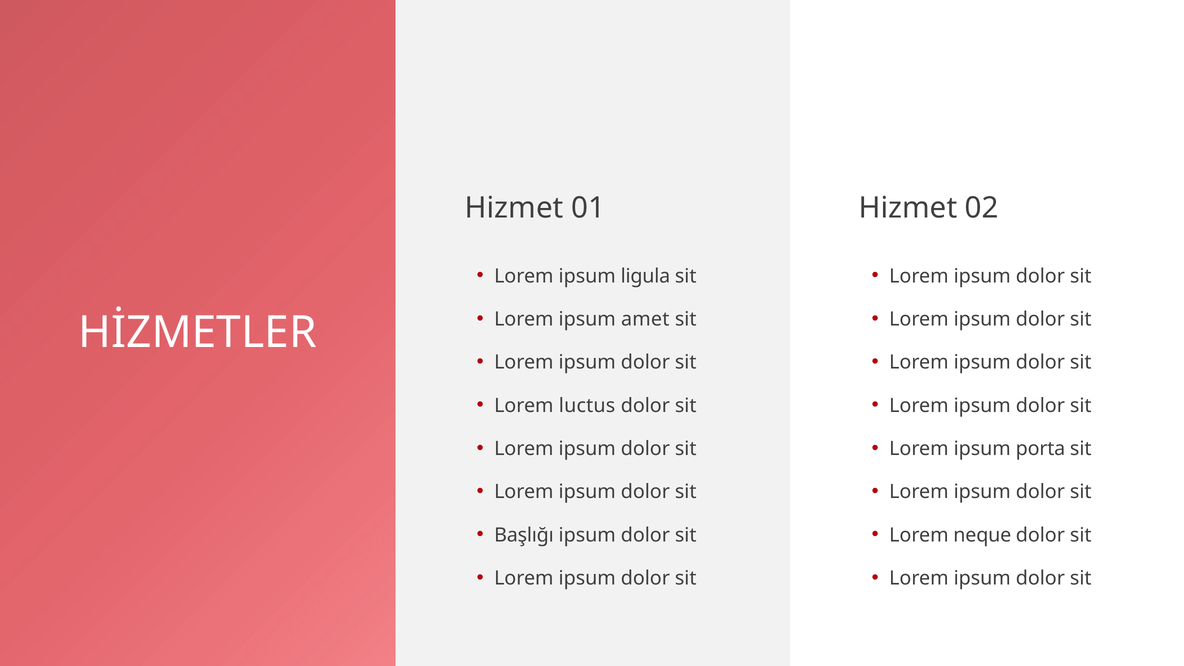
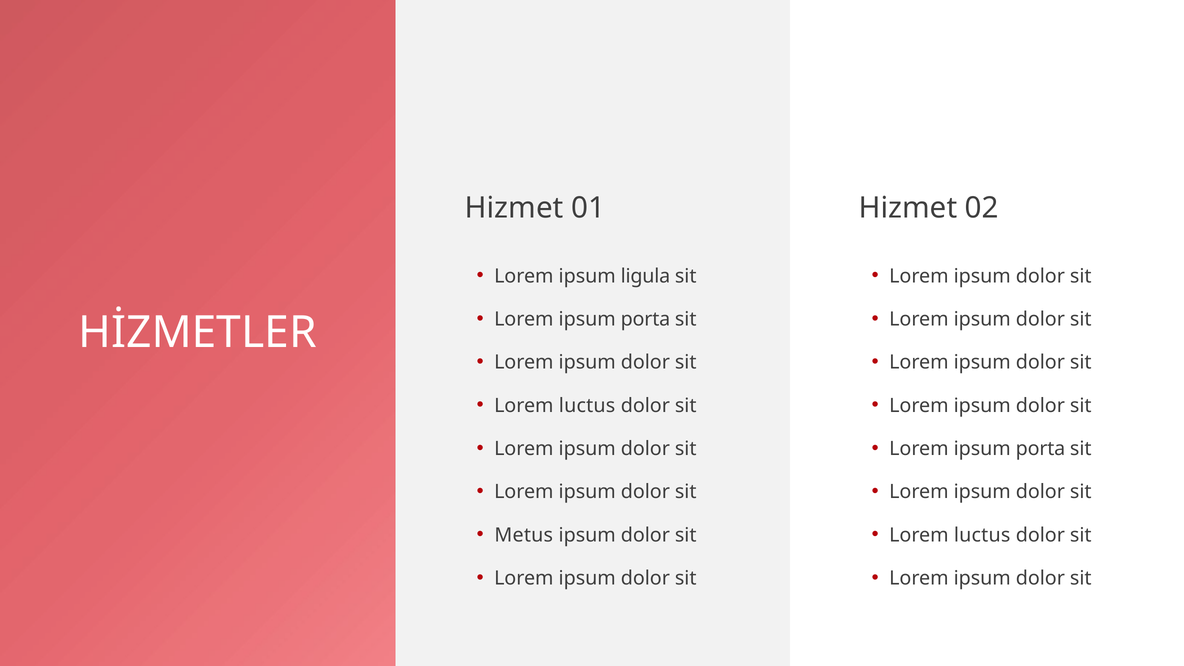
amet at (645, 319): amet -> porta
Başlığı: Başlığı -> Metus
neque at (982, 535): neque -> luctus
